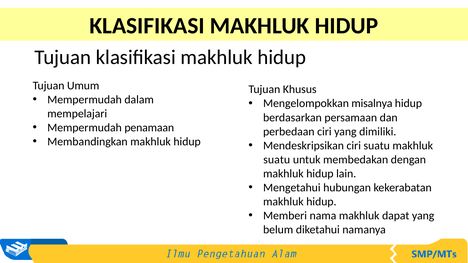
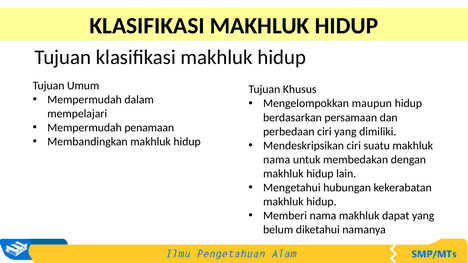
misalnya: misalnya -> maupun
suatu at (277, 160): suatu -> nama
